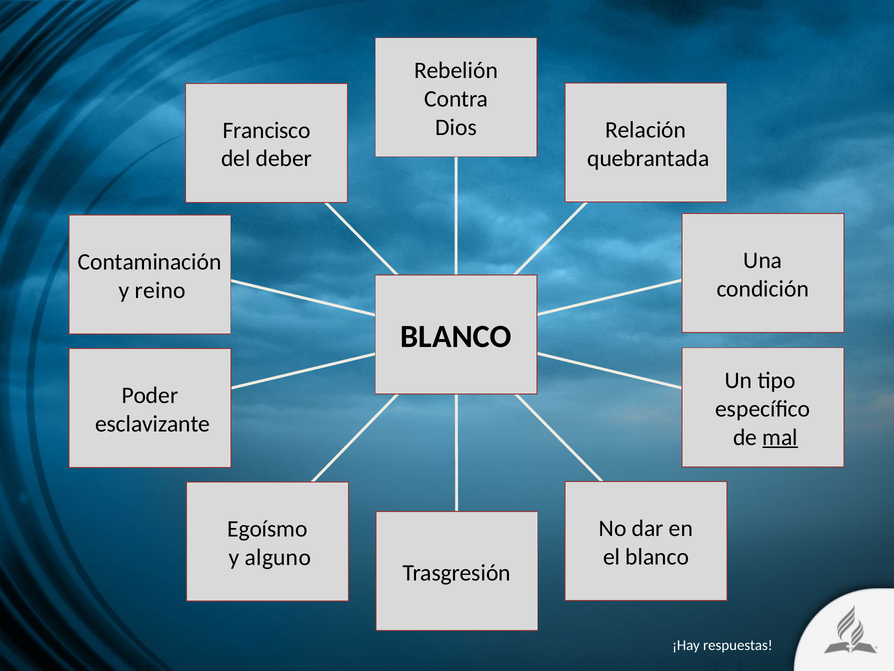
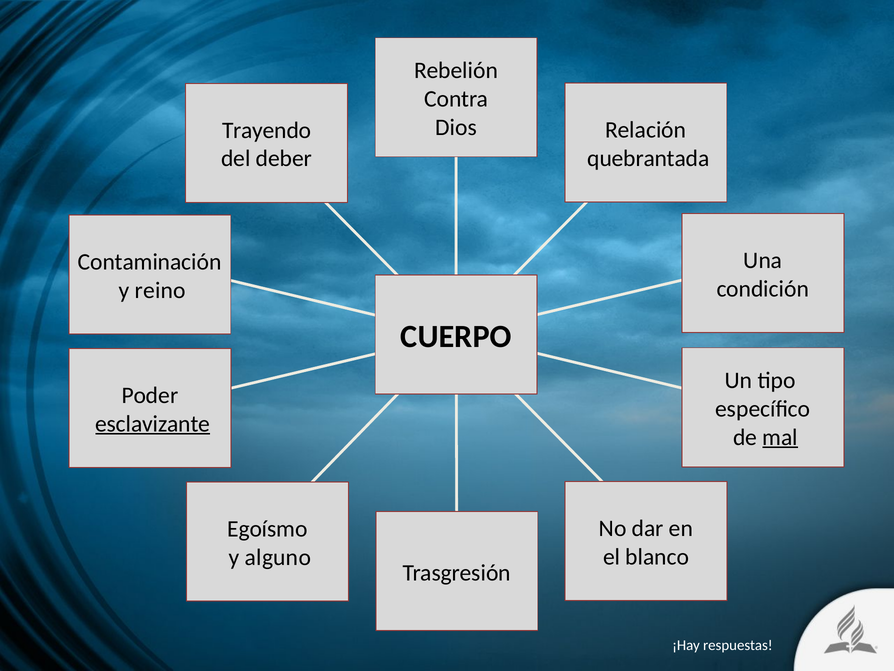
Francisco: Francisco -> Trayendo
BLANCO at (456, 337): BLANCO -> CUERPO
esclavizante underline: none -> present
